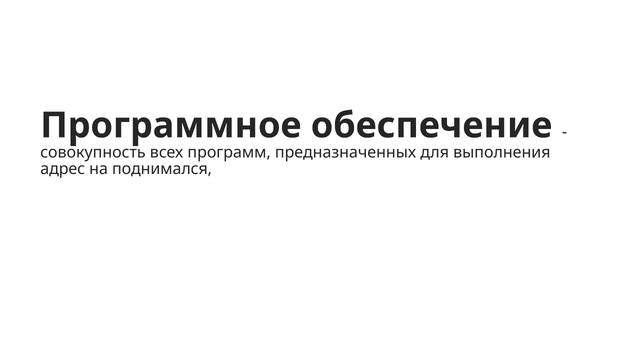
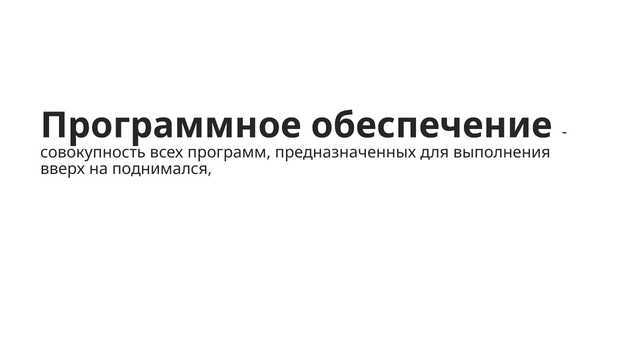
адрес: адрес -> вверх
